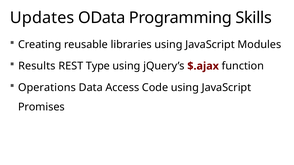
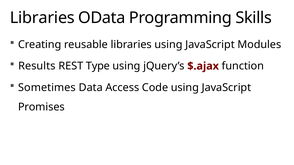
Updates at (42, 18): Updates -> Libraries
Operations: Operations -> Sometimes
